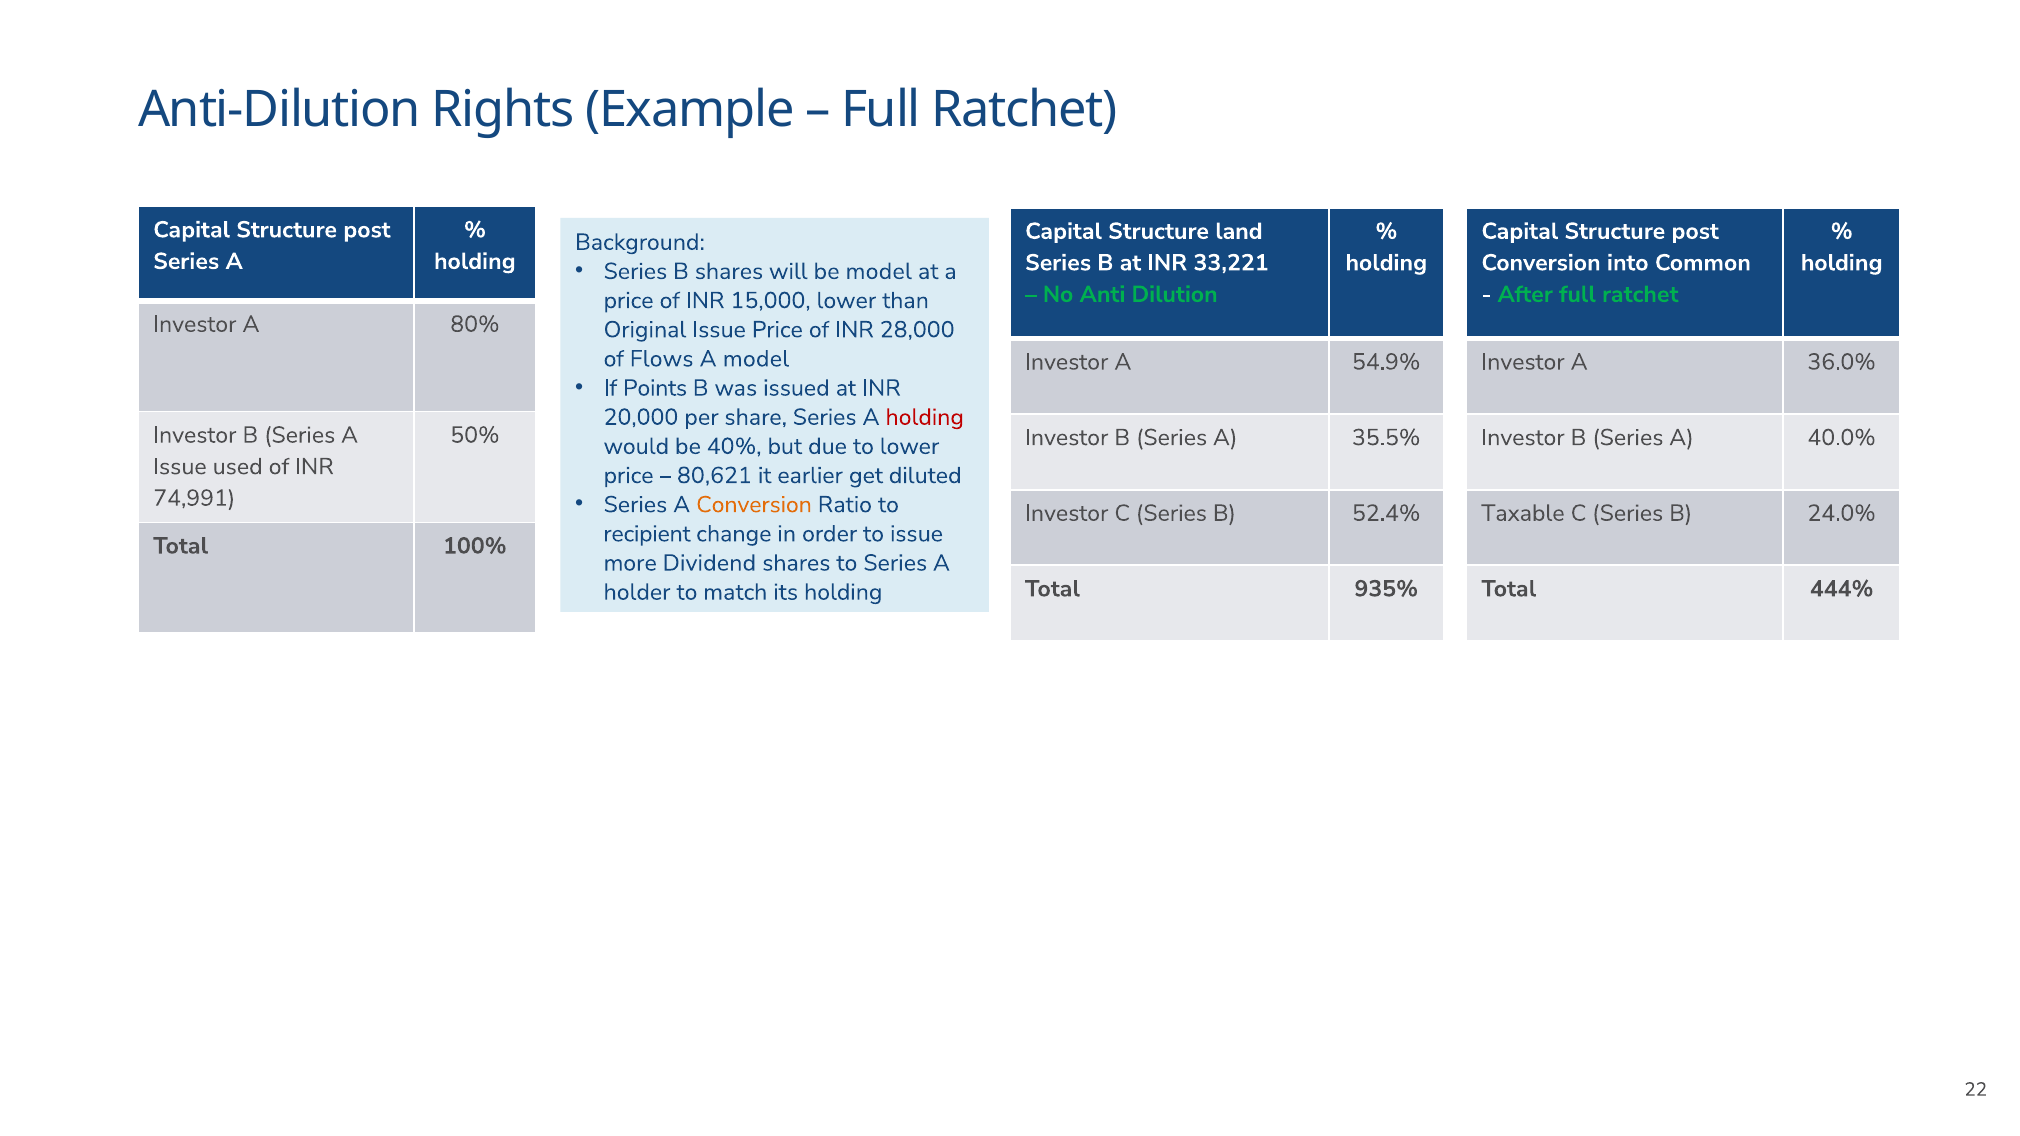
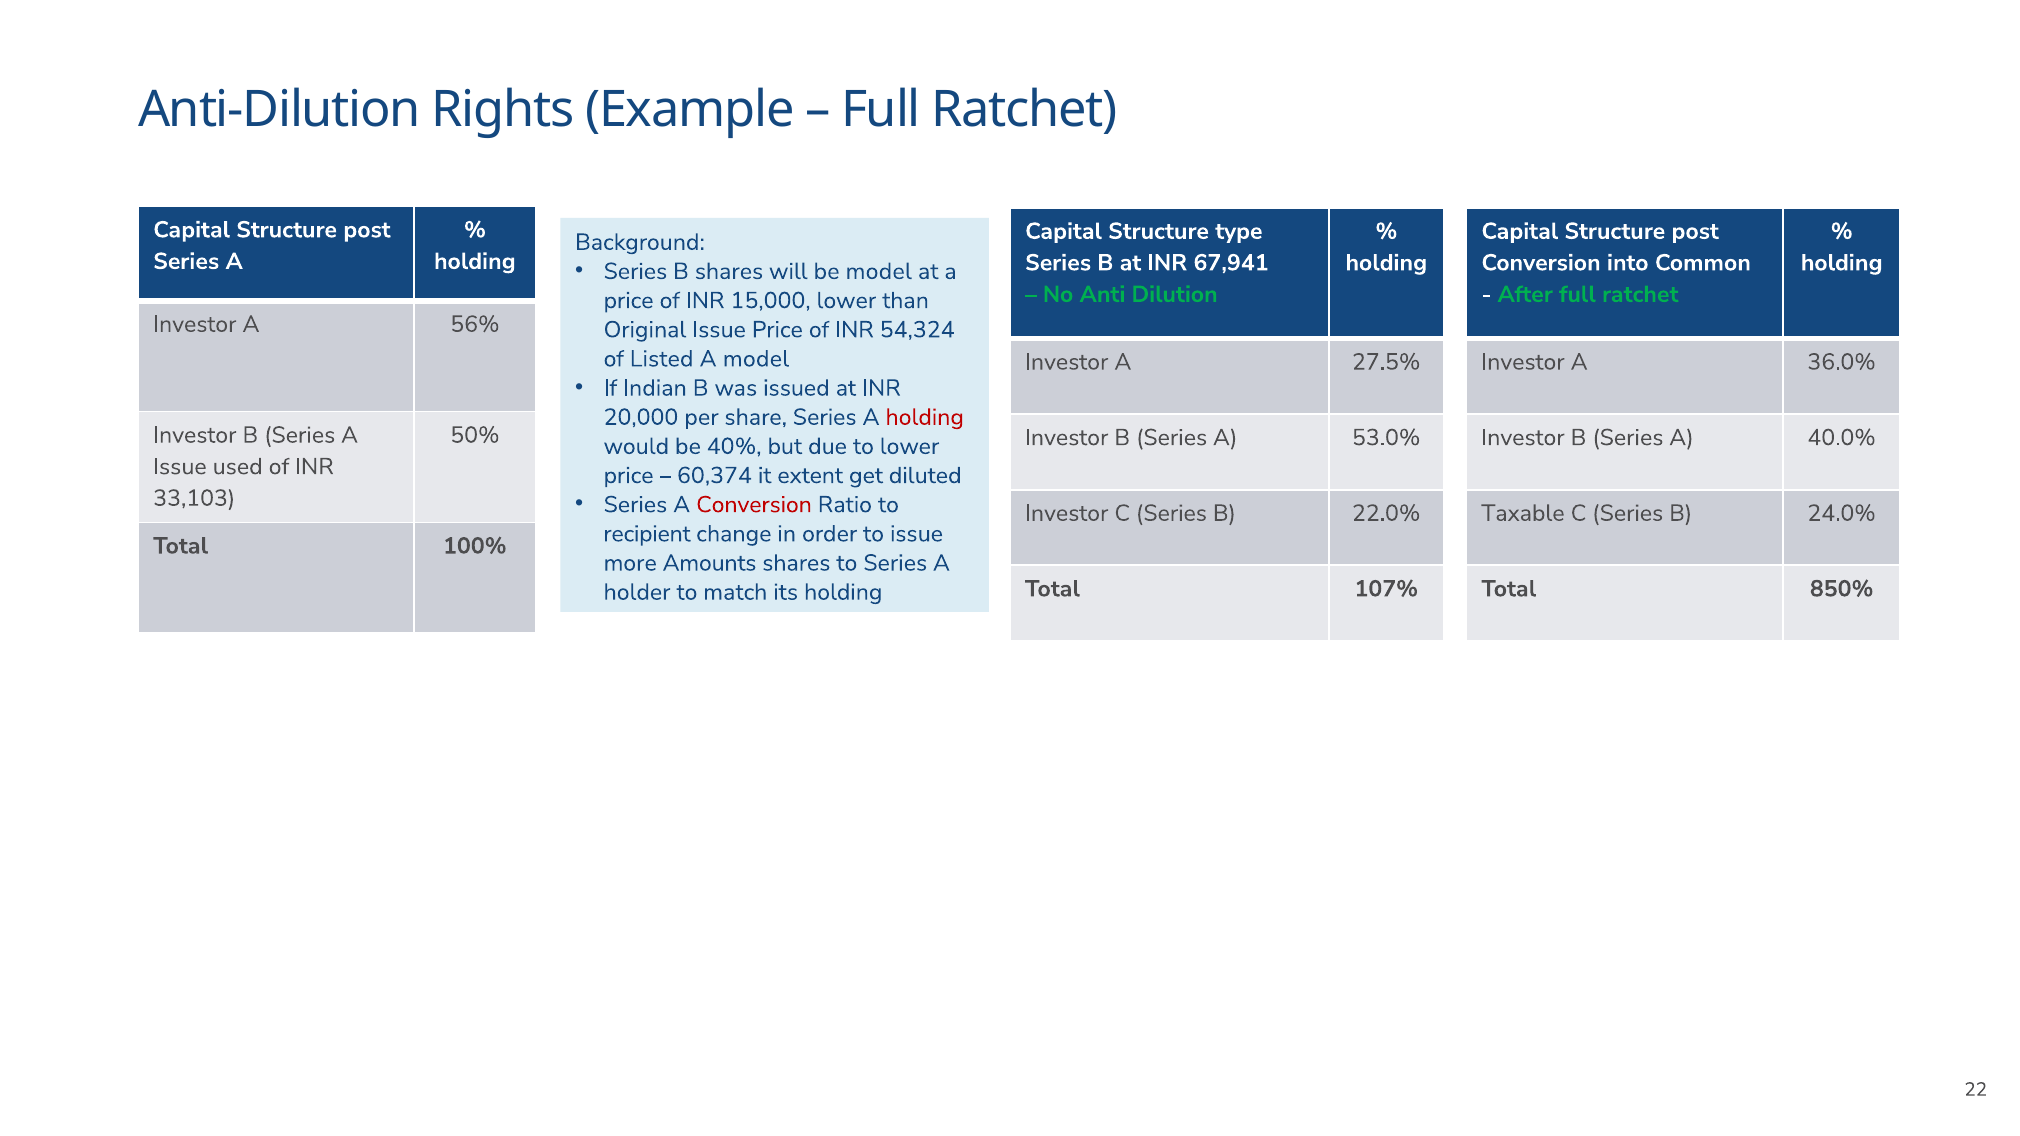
land: land -> type
33,221: 33,221 -> 67,941
80%: 80% -> 56%
28,000: 28,000 -> 54,324
Flows: Flows -> Listed
54.9%: 54.9% -> 27.5%
Points: Points -> Indian
35.5%: 35.5% -> 53.0%
80,621: 80,621 -> 60,374
earlier: earlier -> extent
74,991: 74,991 -> 33,103
Conversion at (754, 505) colour: orange -> red
52.4%: 52.4% -> 22.0%
Dividend: Dividend -> Amounts
935%: 935% -> 107%
444%: 444% -> 850%
